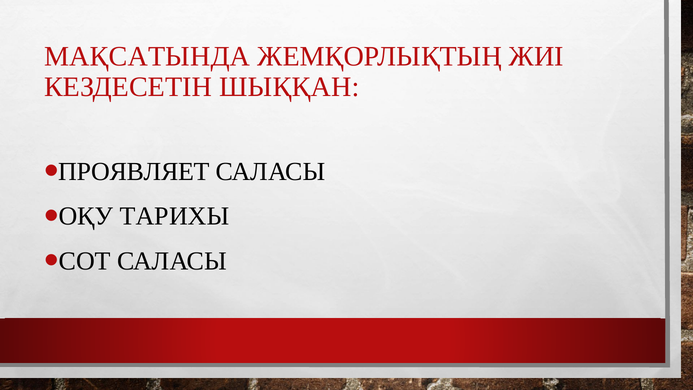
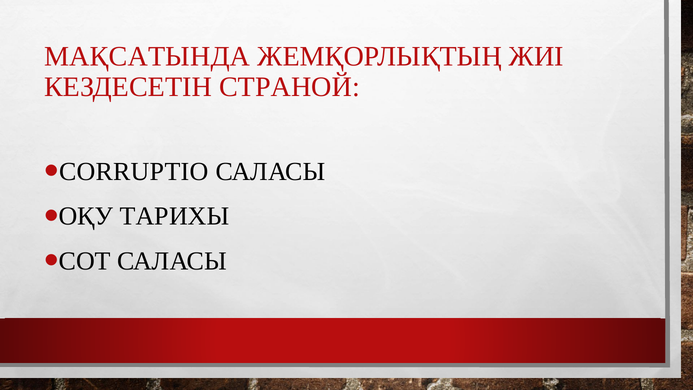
ШЫҚҚАН: ШЫҚҚАН -> СТРАНОЙ
ПРОЯВЛЯЕТ: ПРОЯВЛЯЕТ -> CORRUPTIO
